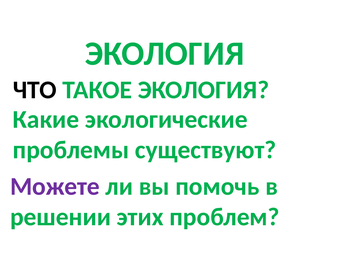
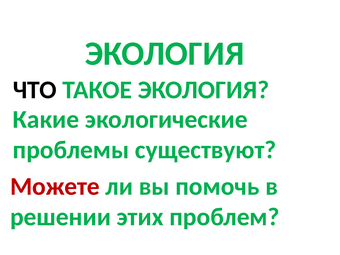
Можете colour: purple -> red
